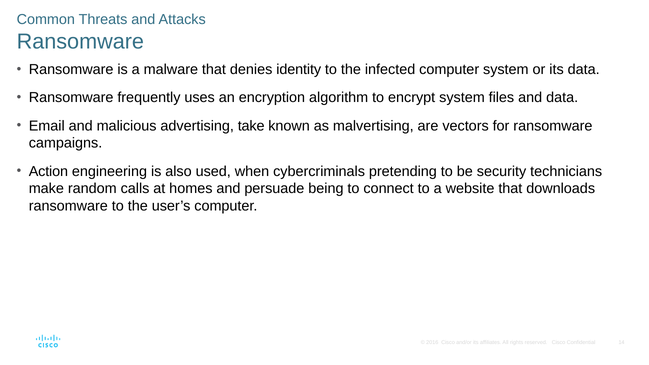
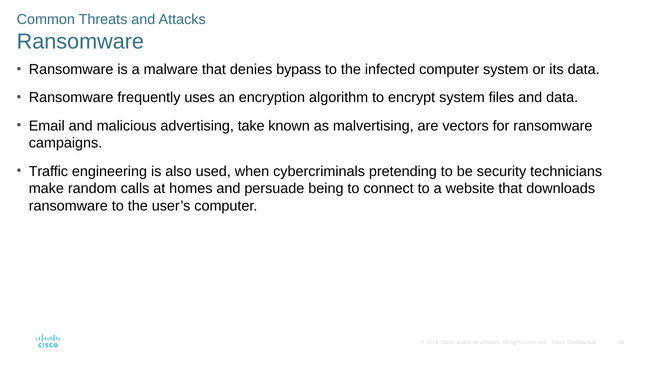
identity: identity -> bypass
Action: Action -> Traffic
